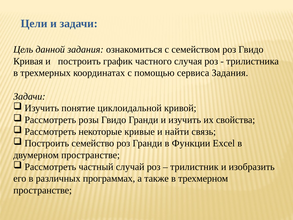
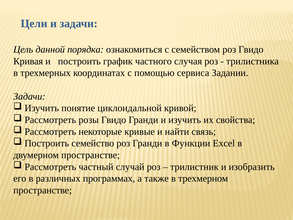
данной задания: задания -> порядка
сервиса Задания: Задания -> Задании
